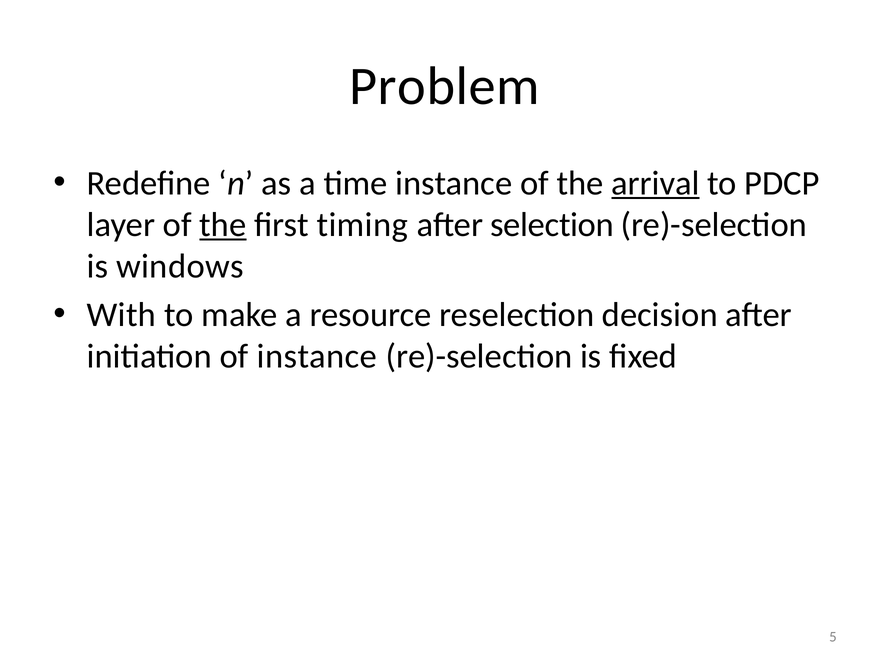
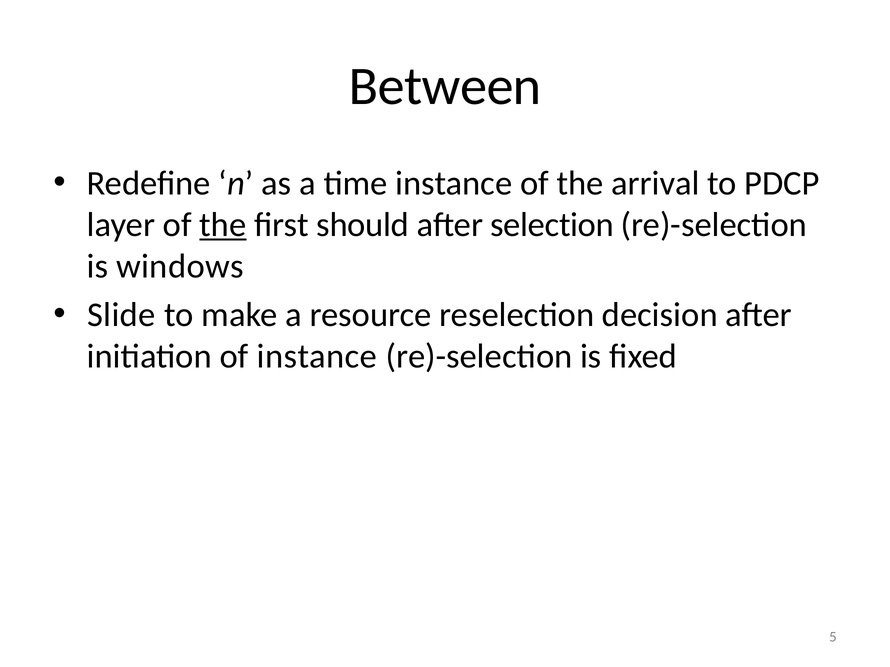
Problem: Problem -> Between
arrival underline: present -> none
timing: timing -> should
With: With -> Slide
